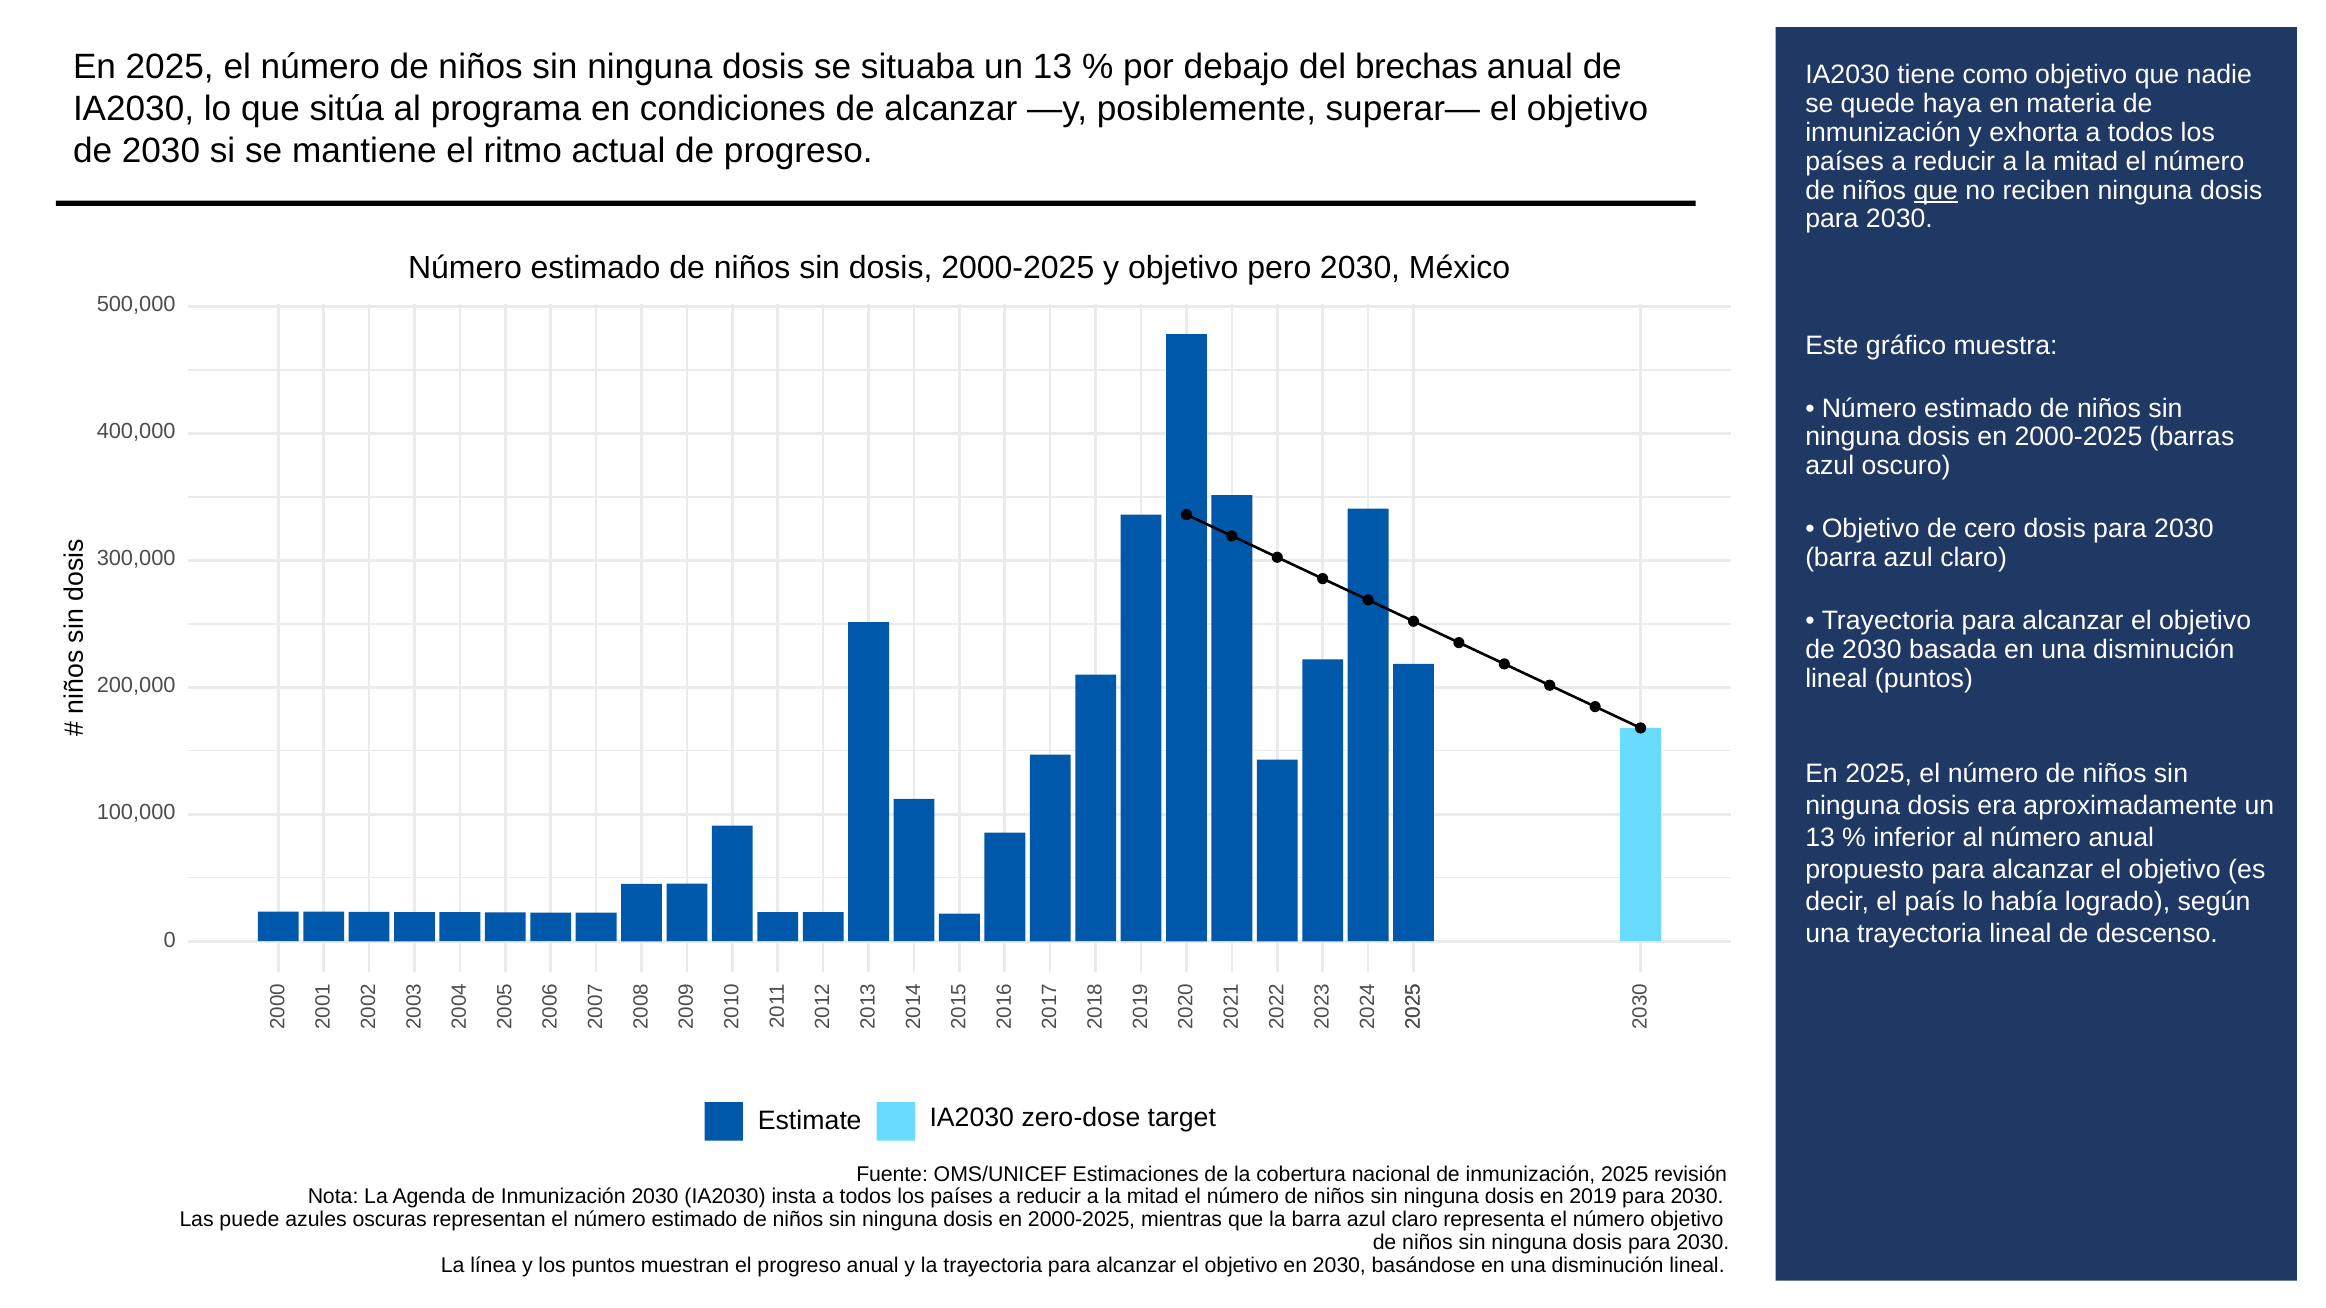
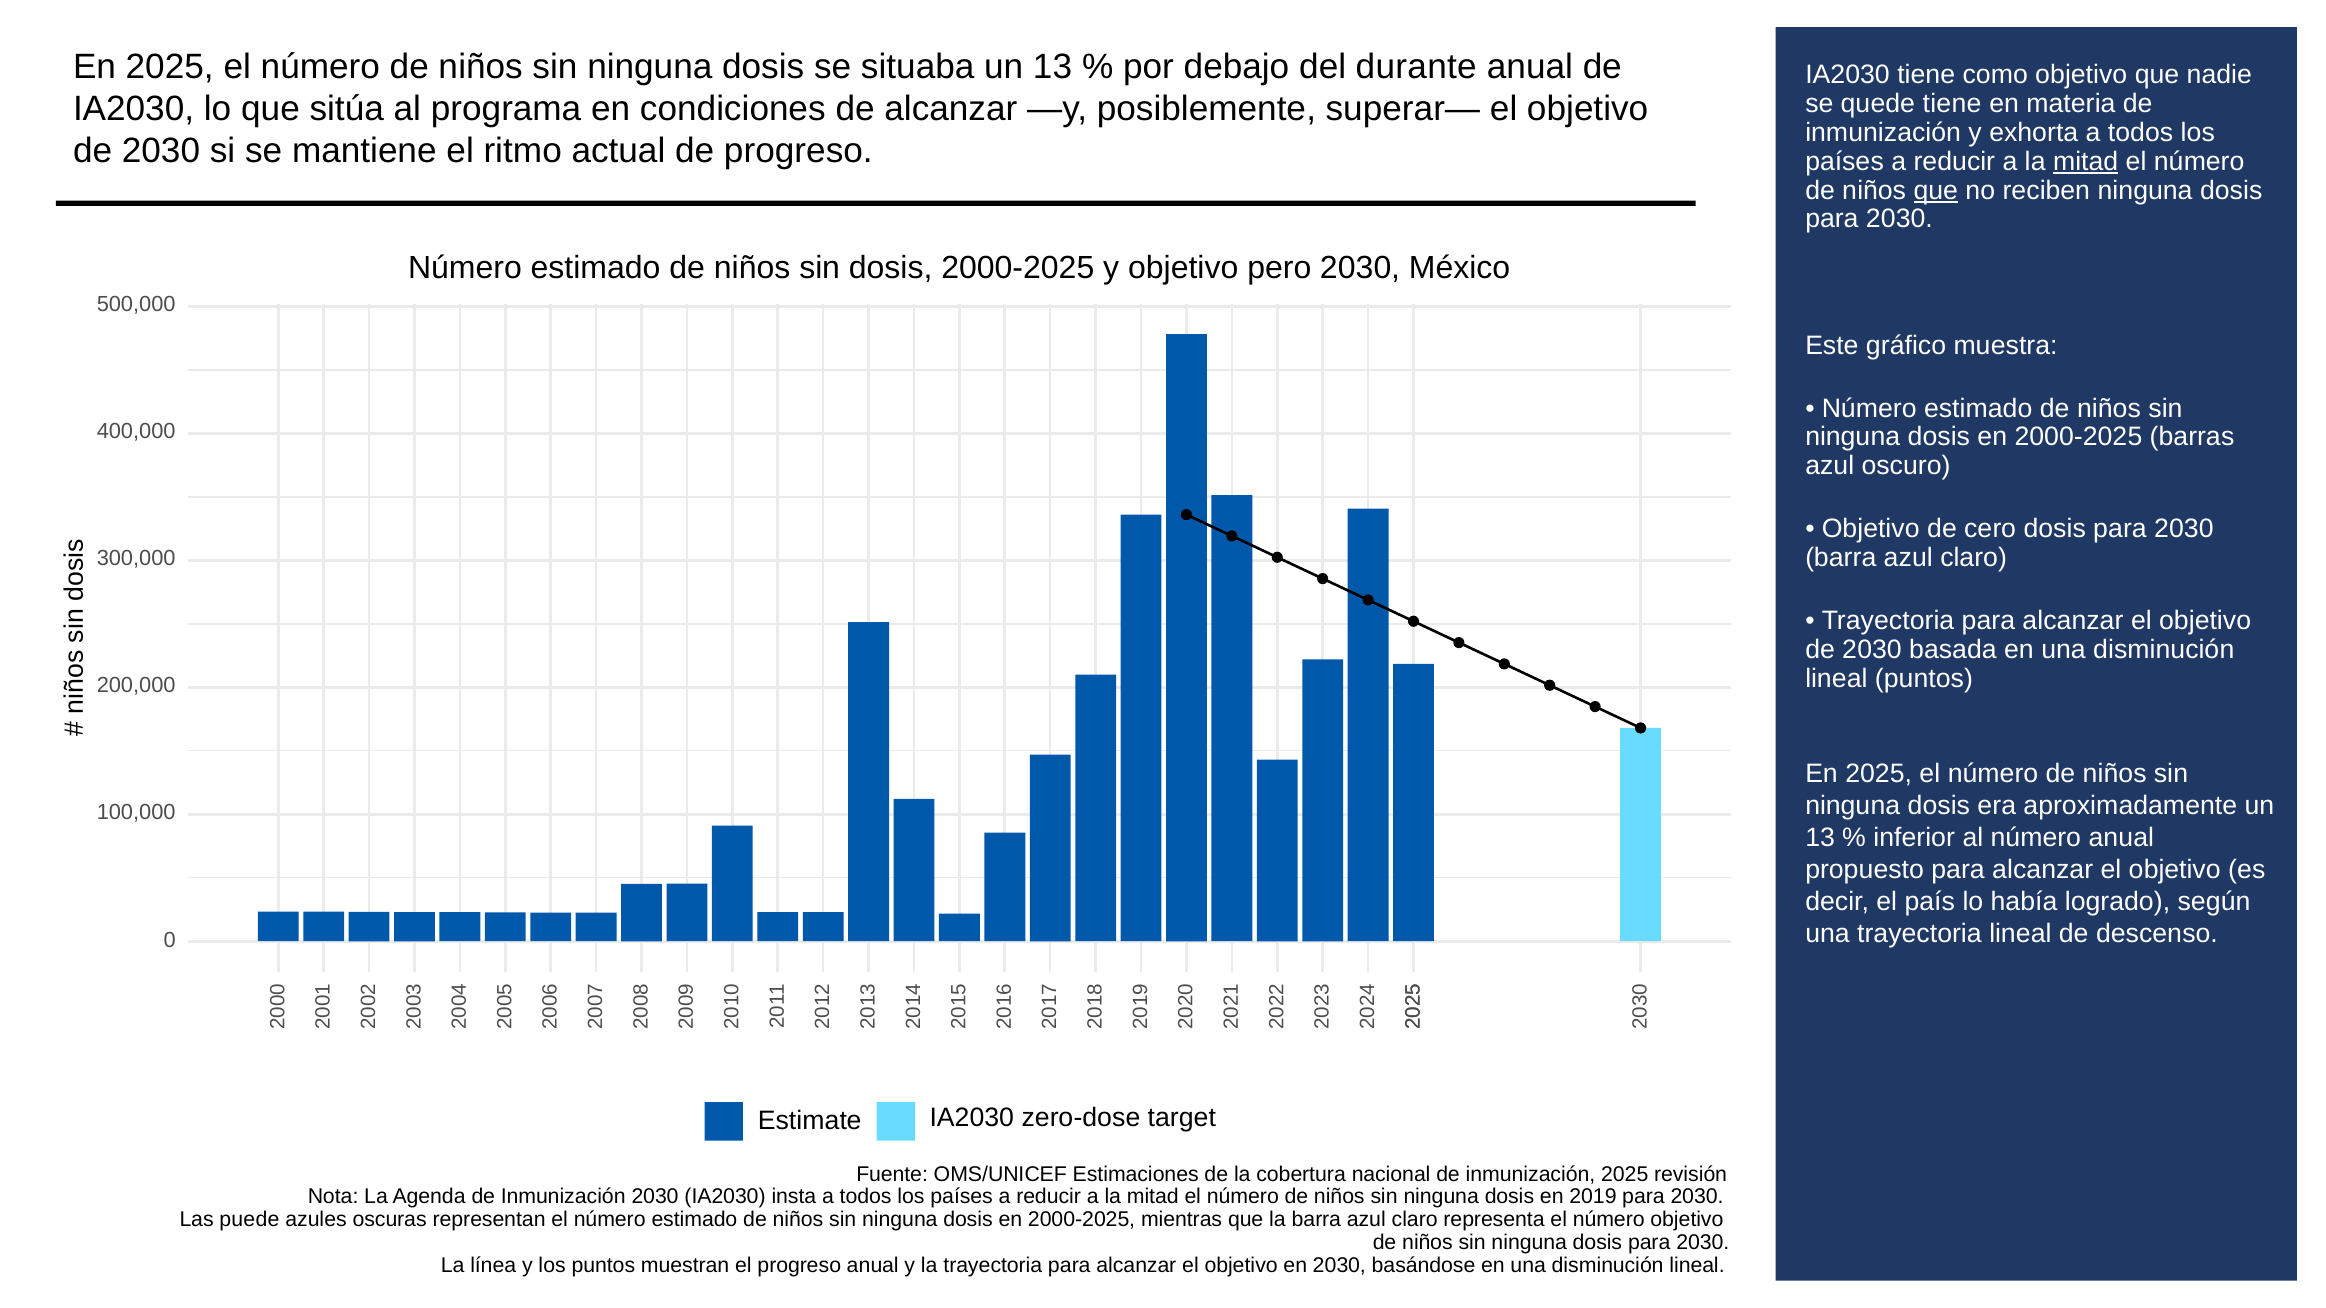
brechas: brechas -> durante
quede haya: haya -> tiene
mitad at (2086, 162) underline: none -> present
